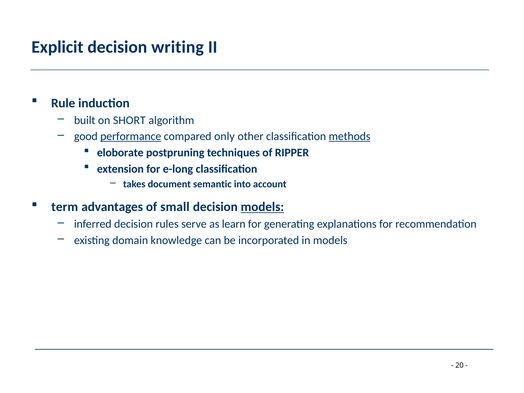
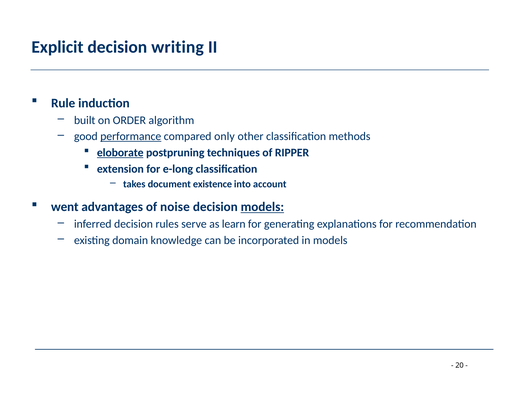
SHORT: SHORT -> ORDER
methods underline: present -> none
eloborate underline: none -> present
semantic: semantic -> existence
term: term -> went
small: small -> noise
